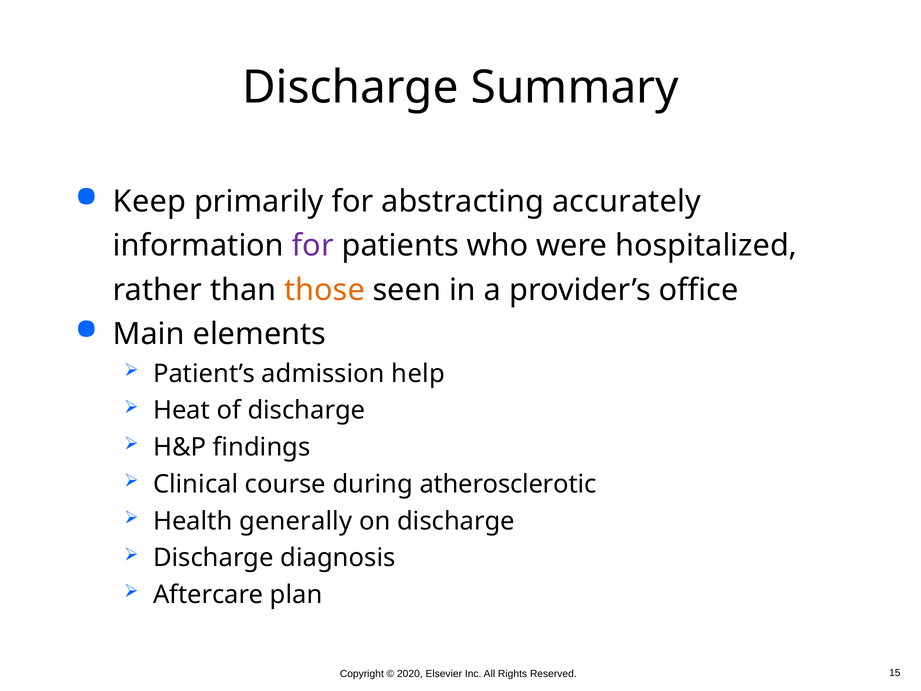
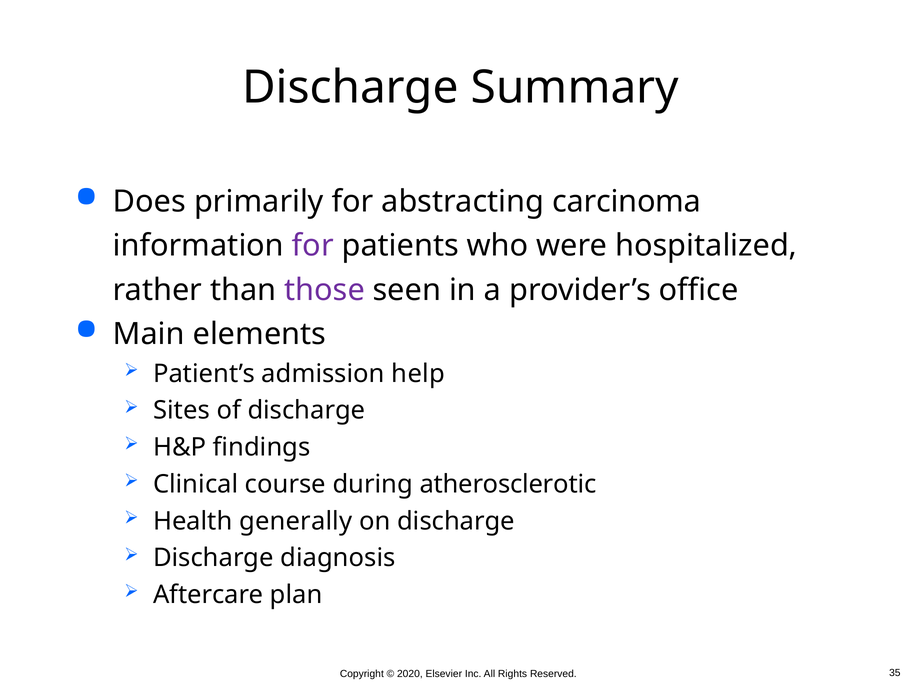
Keep: Keep -> Does
accurately: accurately -> carcinoma
those colour: orange -> purple
Heat: Heat -> Sites
15: 15 -> 35
